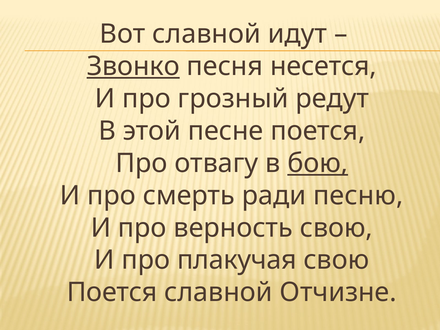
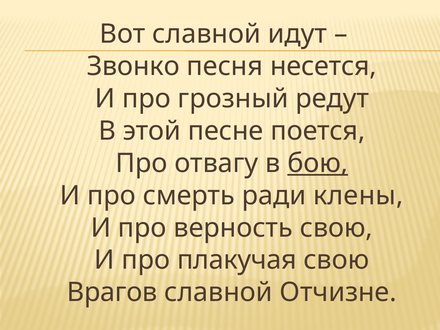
Звонко underline: present -> none
песню: песню -> клены
Поется at (112, 292): Поется -> Врагов
